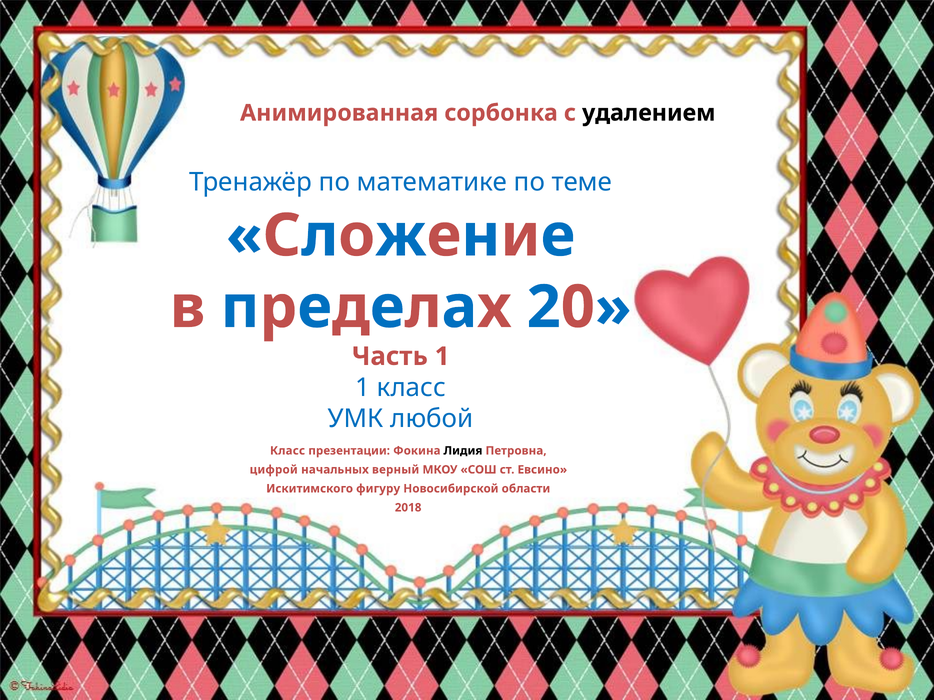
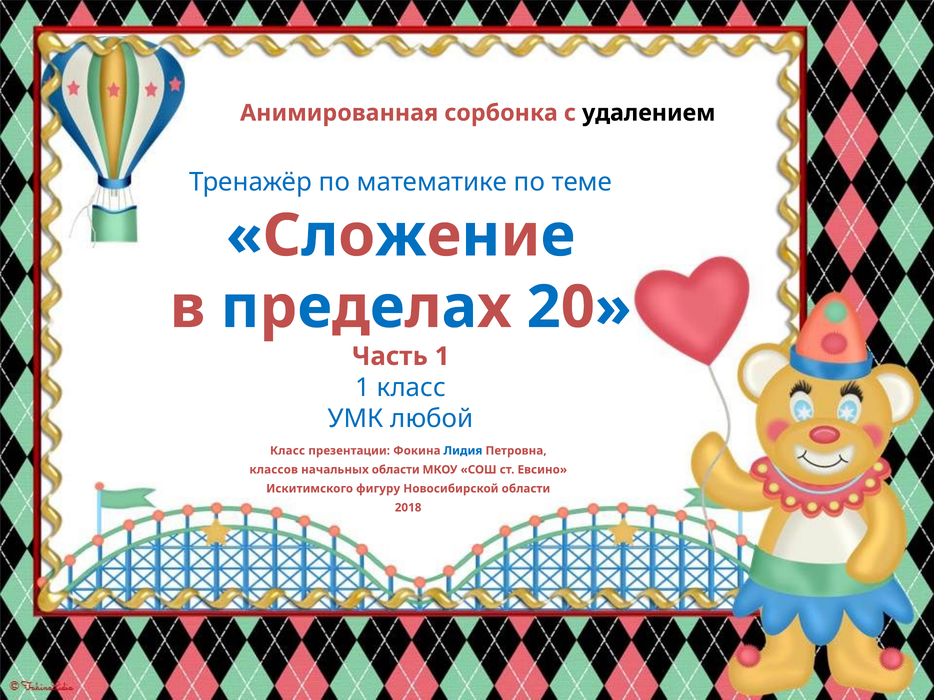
Лидия colour: black -> blue
цифрой: цифрой -> классов
начальных верный: верный -> области
